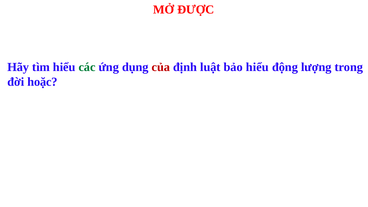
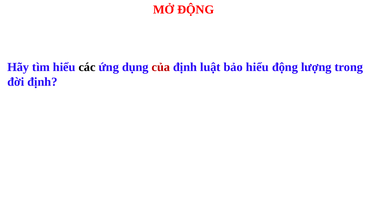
MỞ ĐƯỢC: ĐƯỢC -> ĐỘNG
các colour: green -> black
đời hoặc: hoặc -> định
